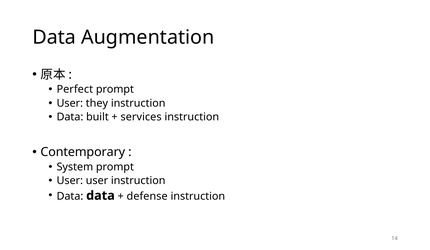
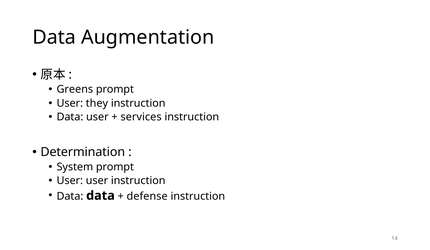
Perfect: Perfect -> Greens
Data built: built -> user
Contemporary: Contemporary -> Determination
